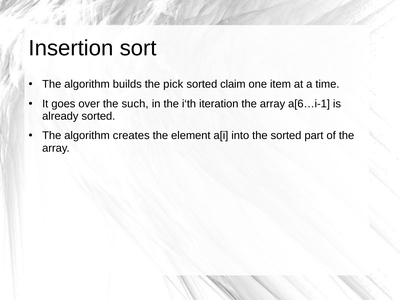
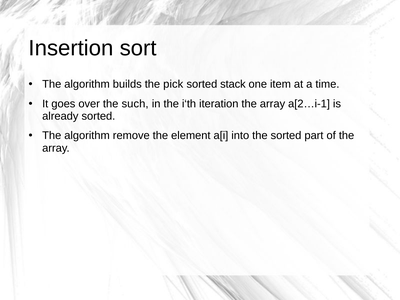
claim: claim -> stack
a[6…i-1: a[6…i-1 -> a[2…i-1
creates: creates -> remove
